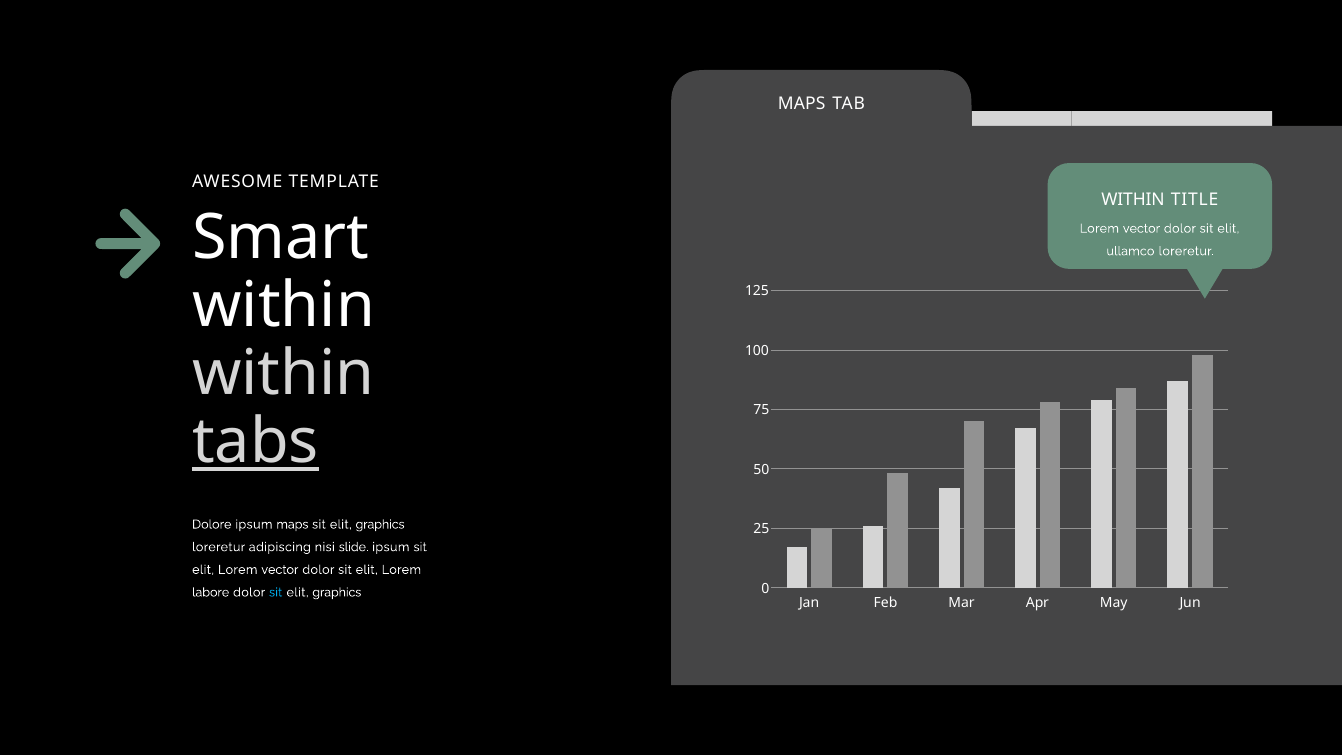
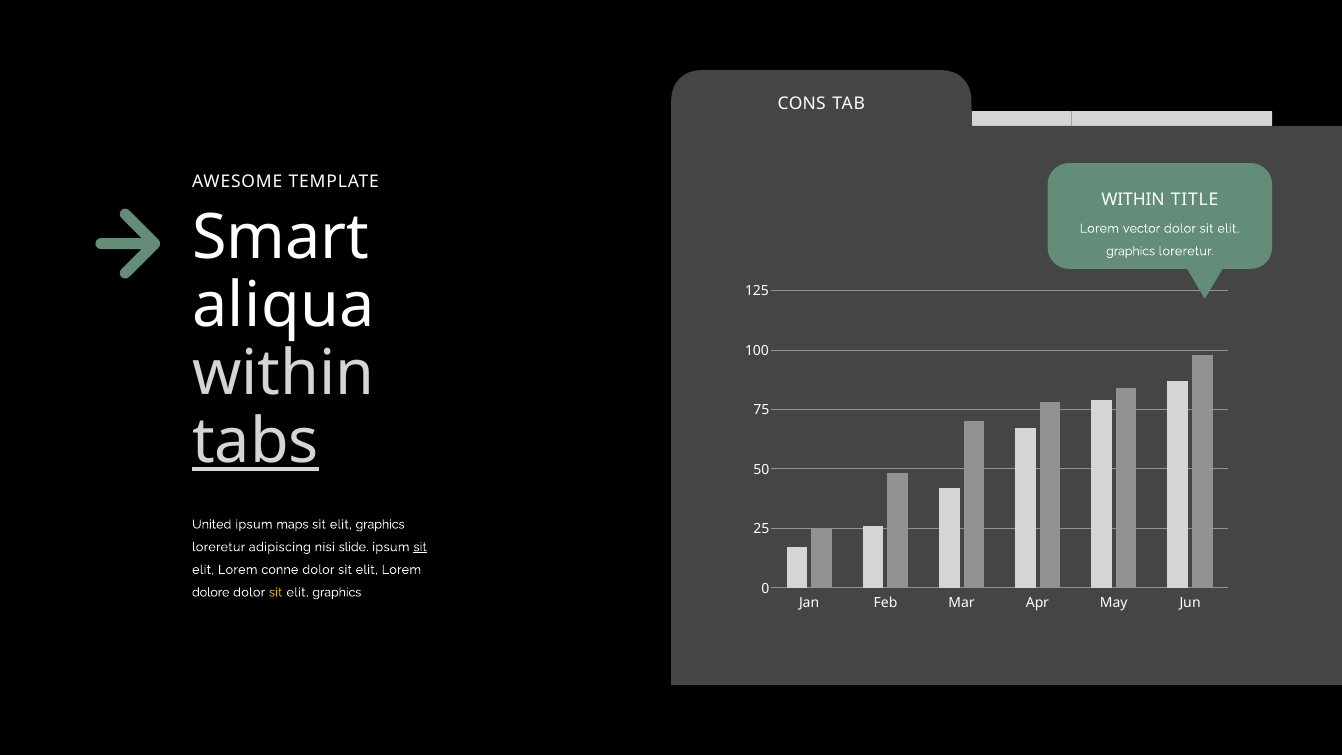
MAPS at (802, 103): MAPS -> CONS
ullamco at (1130, 251): ullamco -> graphics
within at (284, 306): within -> aliqua
Dolore: Dolore -> United
sit at (420, 547) underline: none -> present
elit Lorem vector: vector -> conne
labore: labore -> dolore
sit at (276, 592) colour: light blue -> yellow
